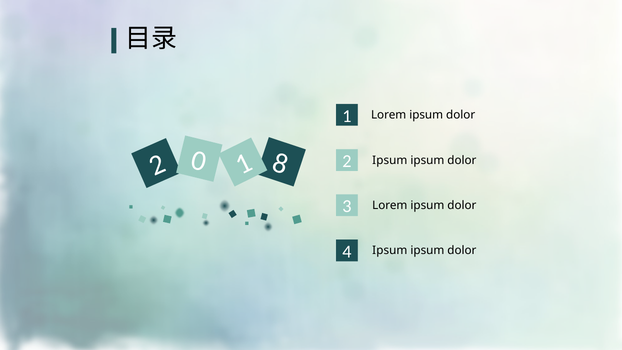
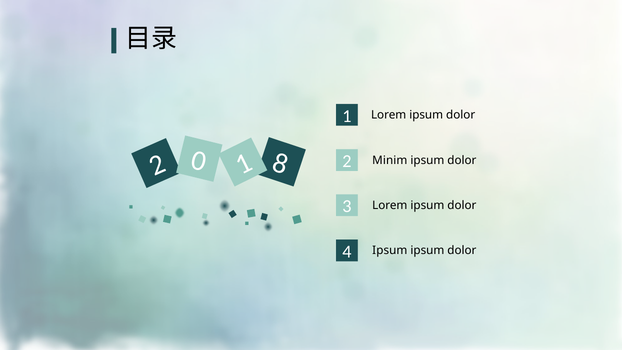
Ipsum at (390, 160): Ipsum -> Minim
